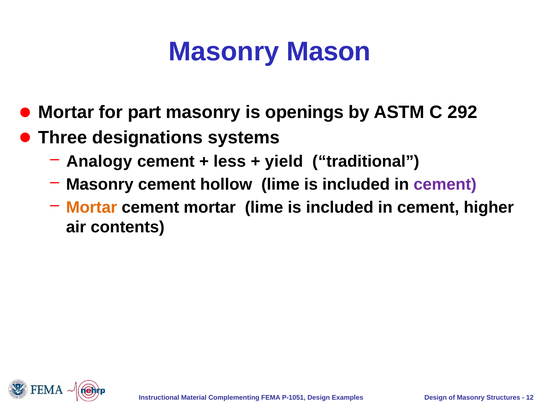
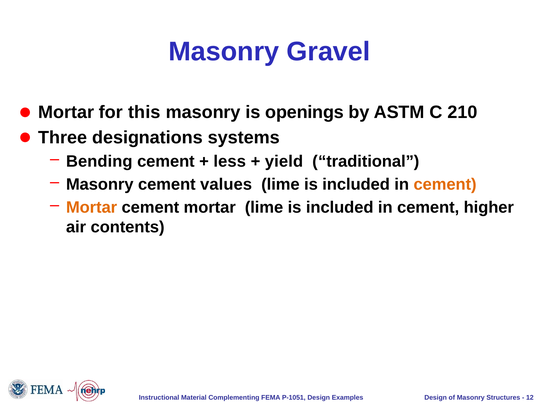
Mason: Mason -> Gravel
part: part -> this
292: 292 -> 210
Analogy: Analogy -> Bending
hollow: hollow -> values
cement at (445, 184) colour: purple -> orange
